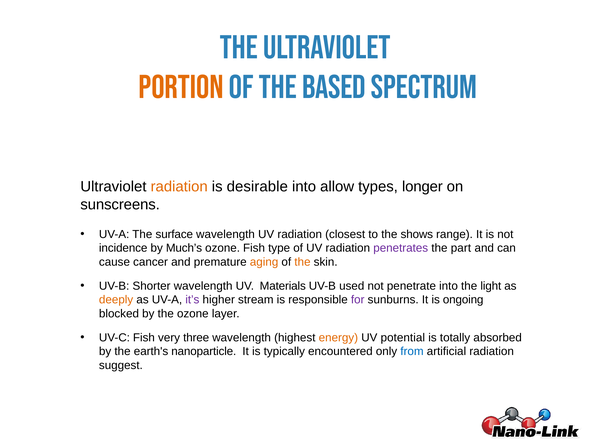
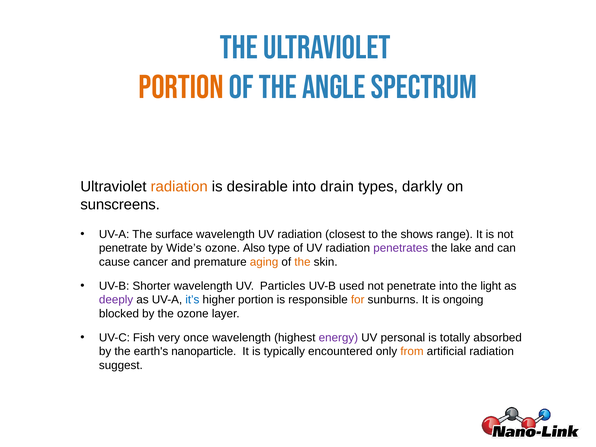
BASED: BASED -> ANGLE
allow: allow -> drain
longer: longer -> darkly
incidence at (123, 248): incidence -> penetrate
Much’s: Much’s -> Wide’s
ozone Fish: Fish -> Also
part: part -> lake
Materials: Materials -> Particles
deeply colour: orange -> purple
it’s colour: purple -> blue
higher stream: stream -> portion
for colour: purple -> orange
three: three -> once
energy colour: orange -> purple
potential: potential -> personal
from colour: blue -> orange
